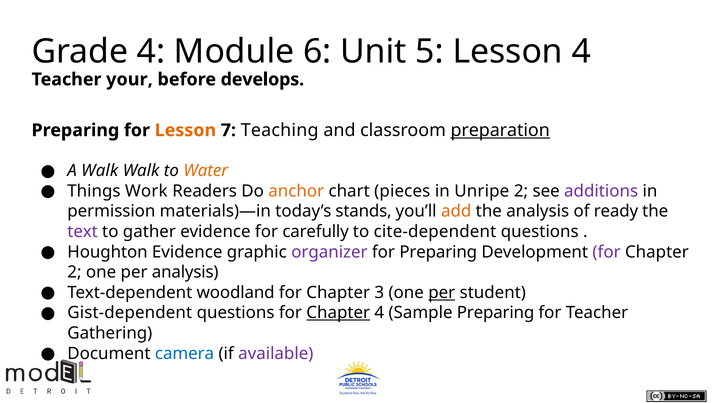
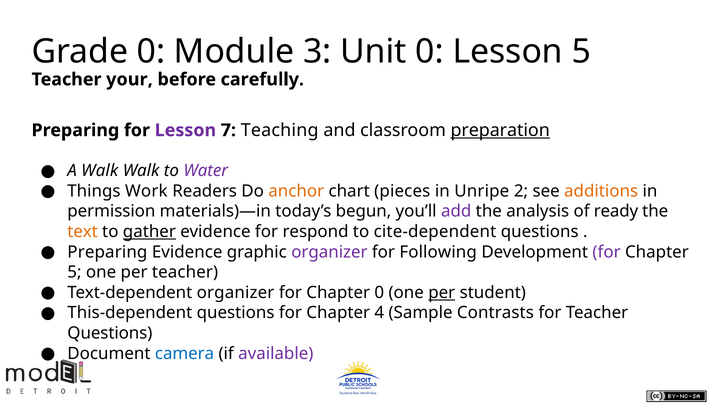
Grade 4: 4 -> 0
6: 6 -> 3
Unit 5: 5 -> 0
Lesson 4: 4 -> 5
develops: develops -> carefully
Lesson at (185, 130) colour: orange -> purple
Water colour: orange -> purple
additions colour: purple -> orange
stands: stands -> begun
add colour: orange -> purple
text colour: purple -> orange
gather underline: none -> present
carefully: carefully -> respond
Houghton at (107, 252): Houghton -> Preparing
for Preparing: Preparing -> Following
2 at (74, 272): 2 -> 5
per analysis: analysis -> teacher
Text-dependent woodland: woodland -> organizer
Chapter 3: 3 -> 0
Gist-dependent: Gist-dependent -> This-dependent
Chapter at (338, 313) underline: present -> none
Sample Preparing: Preparing -> Contrasts
Gathering at (110, 333): Gathering -> Questions
